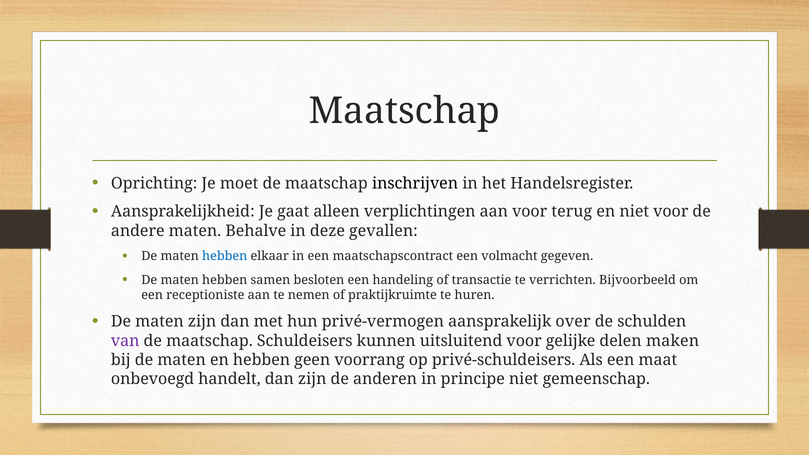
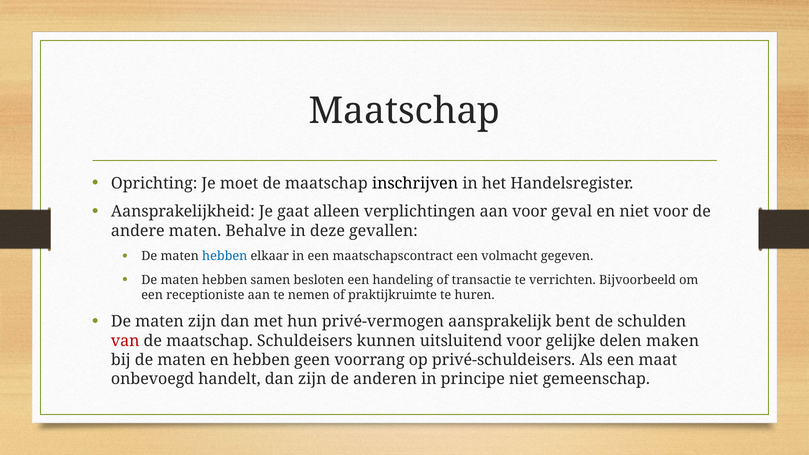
terug: terug -> geval
over: over -> bent
van colour: purple -> red
